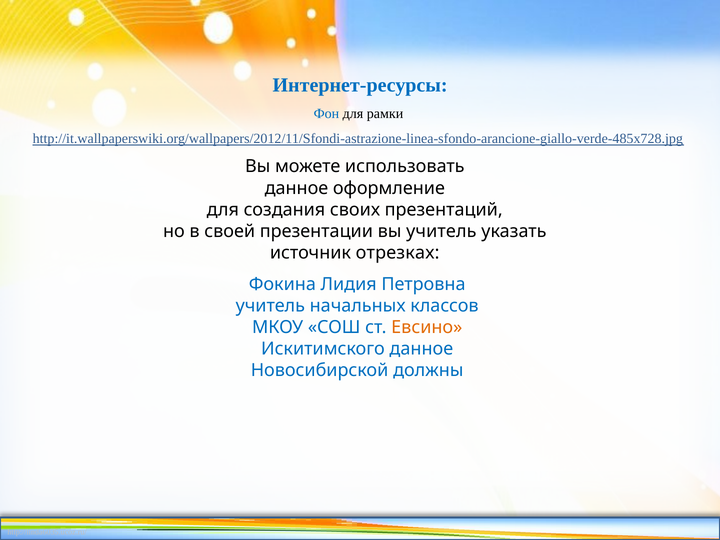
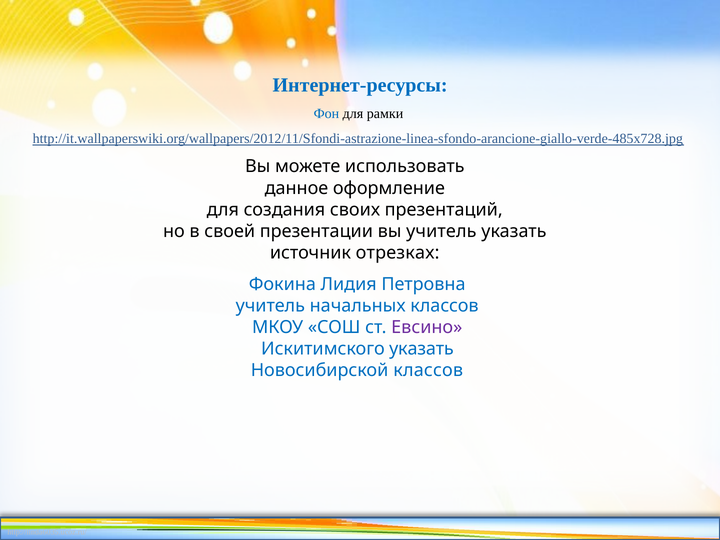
Евсино colour: orange -> purple
Искитимского данное: данное -> указать
Новосибирской должны: должны -> классов
